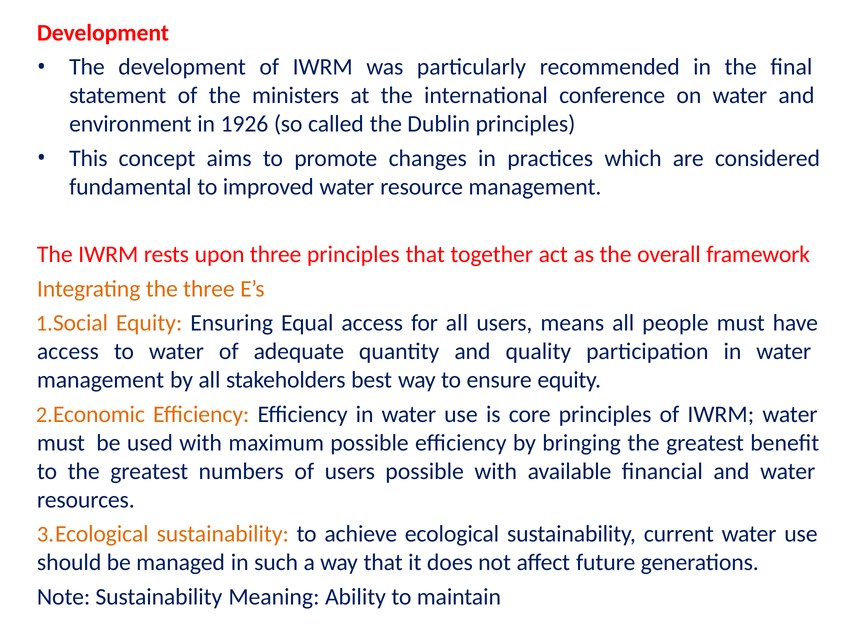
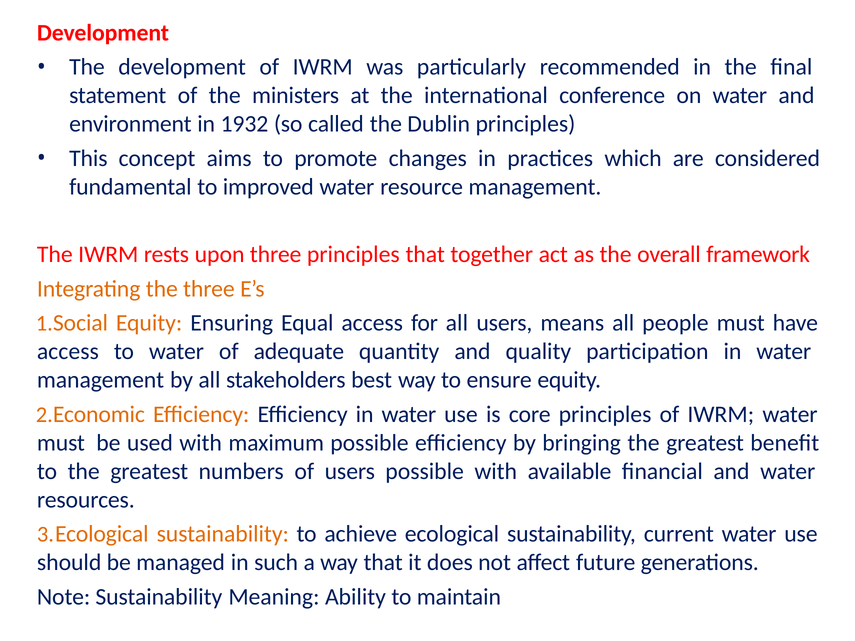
1926: 1926 -> 1932
